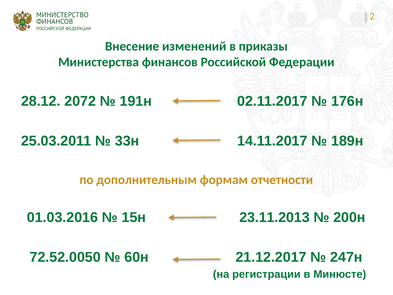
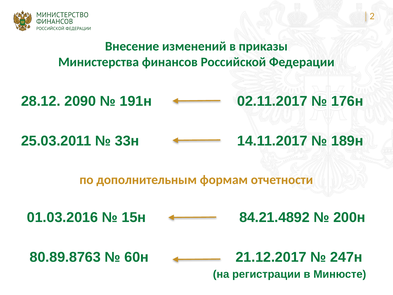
2072: 2072 -> 2090
23.11.2013: 23.11.2013 -> 84.21.4892
72.52.0050: 72.52.0050 -> 80.89.8763
